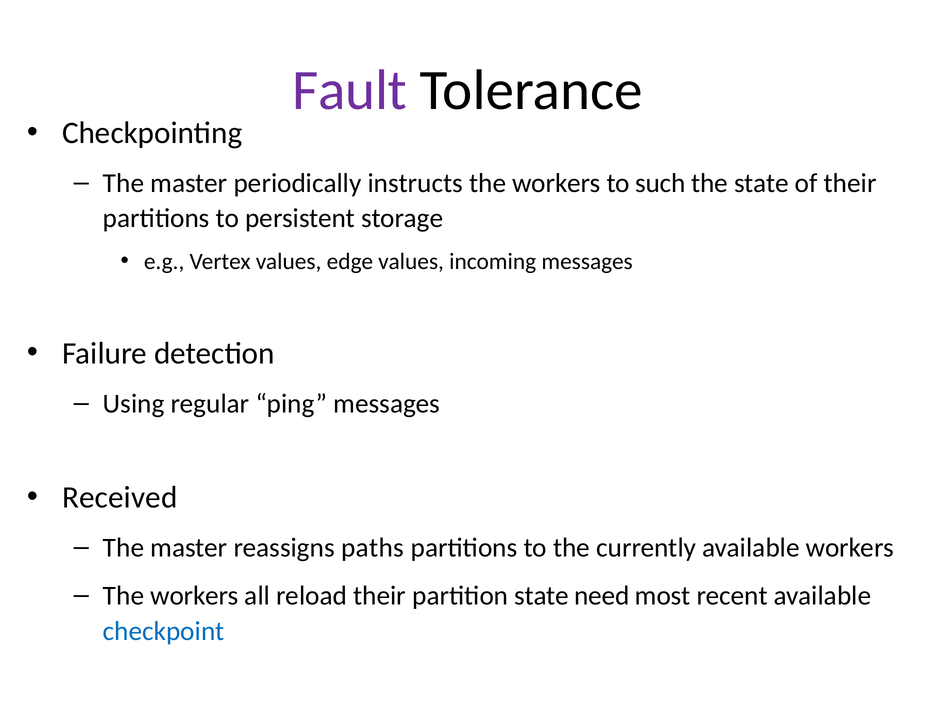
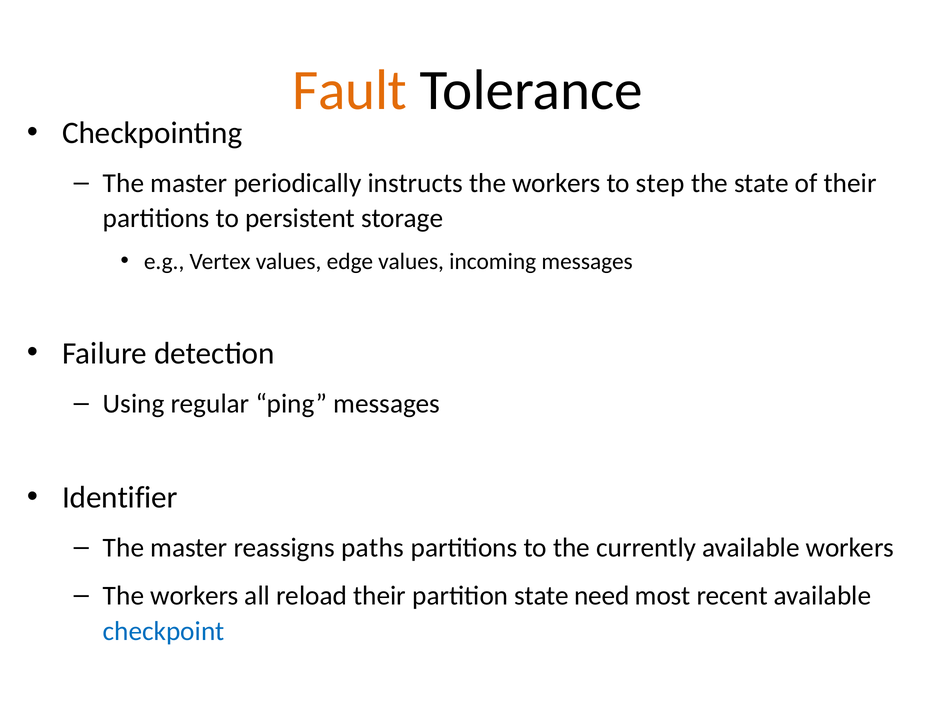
Fault colour: purple -> orange
such: such -> step
Received: Received -> Identifier
